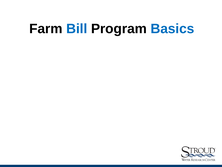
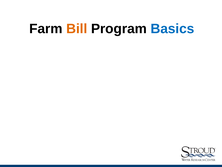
Bill colour: blue -> orange
